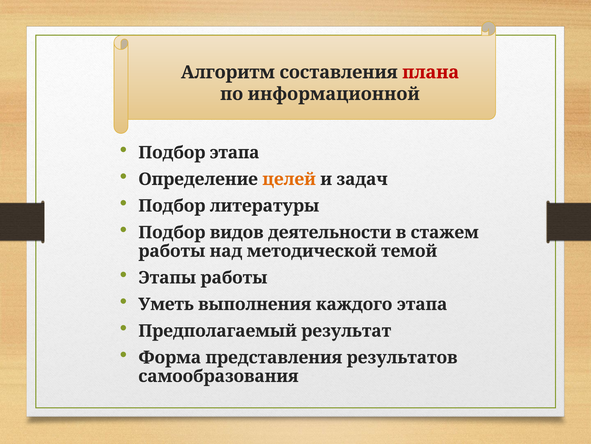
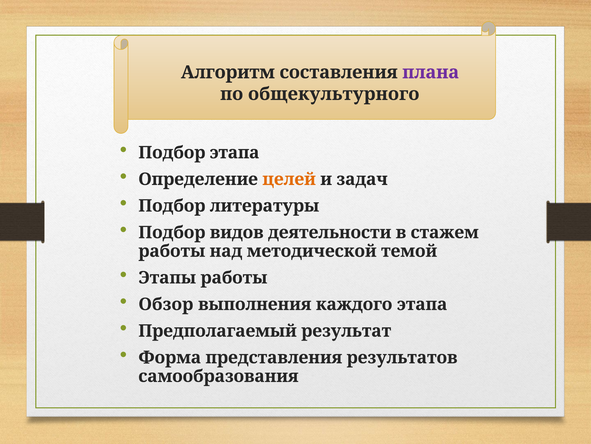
плана colour: red -> purple
информационной: информационной -> общекультурного
Уметь: Уметь -> Обзор
